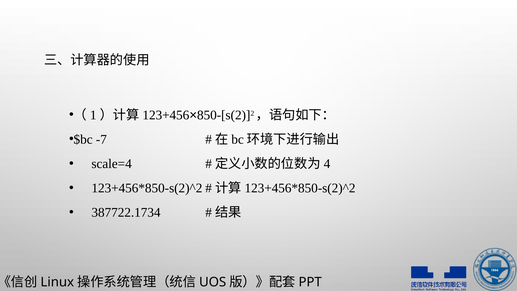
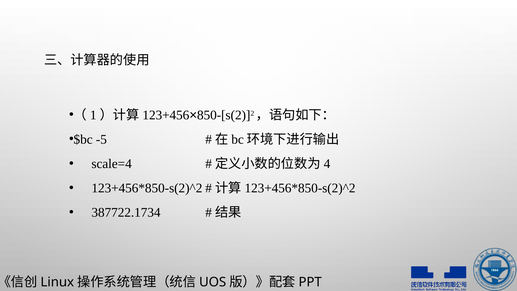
-7: -7 -> -5
